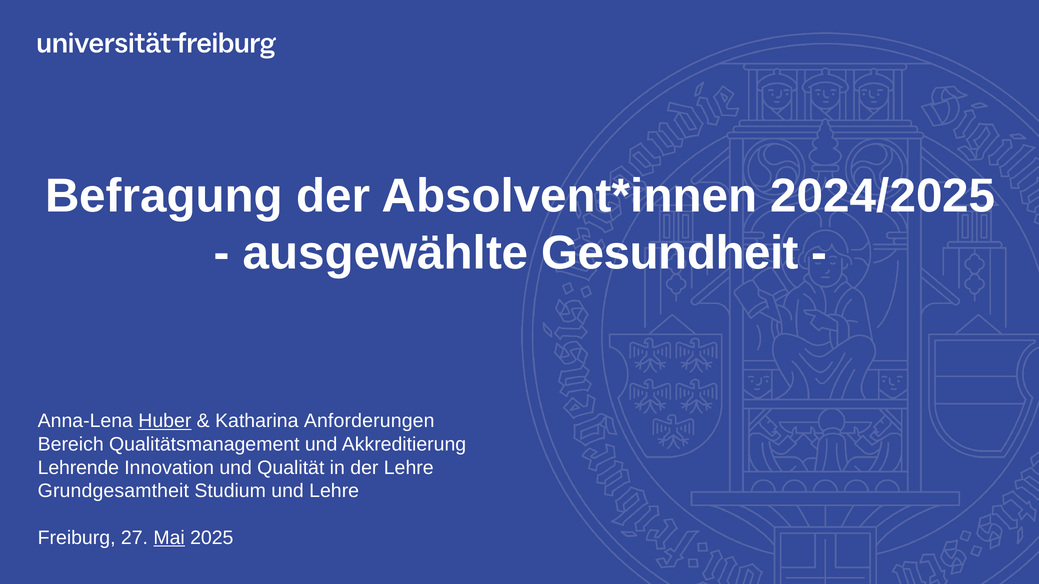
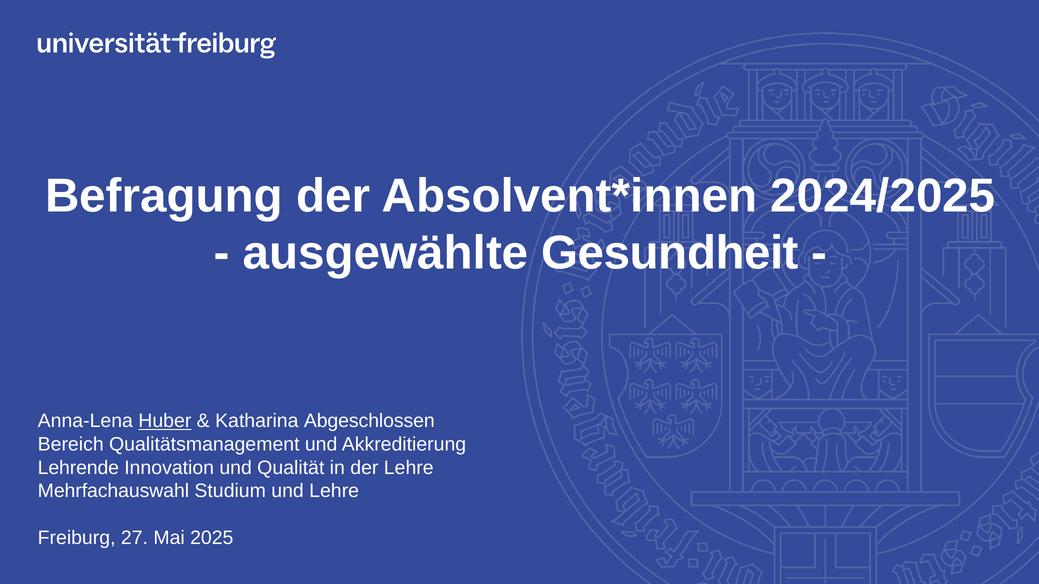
Anforderungen: Anforderungen -> Abgeschlossen
Grundgesamtheit: Grundgesamtheit -> Mehrfachauswahl
Mai underline: present -> none
